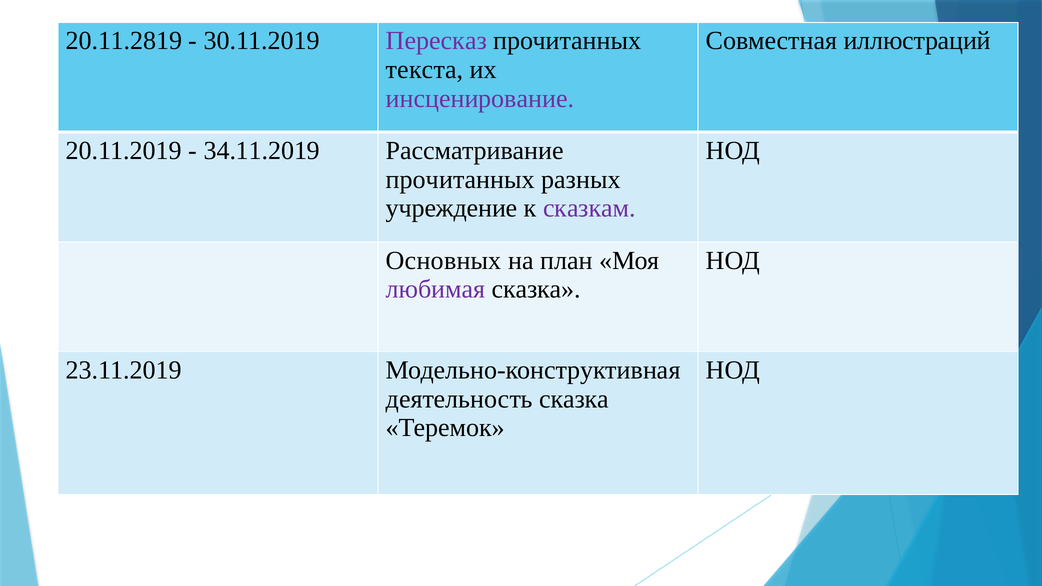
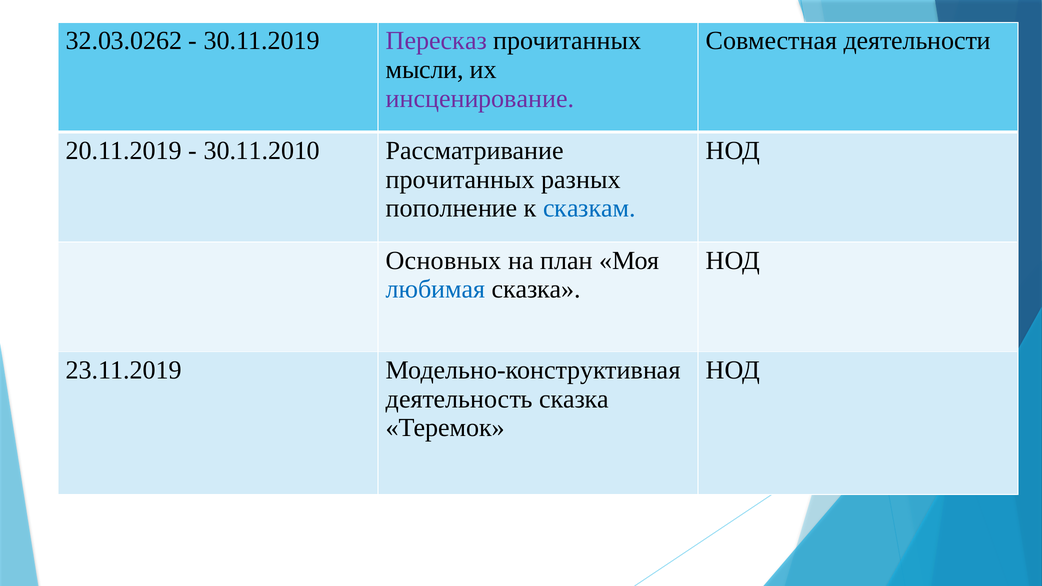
20.11.2819: 20.11.2819 -> 32.03.0262
иллюстраций: иллюстраций -> деятельности
текста: текста -> мысли
34.11.2019: 34.11.2019 -> 30.11.2010
учреждение: учреждение -> пополнение
сказкам colour: purple -> blue
любимая colour: purple -> blue
